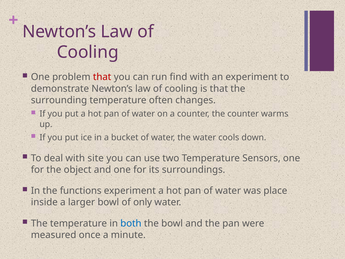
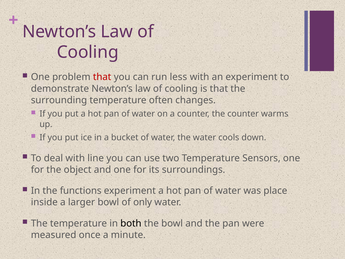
find: find -> less
site: site -> line
both colour: blue -> black
